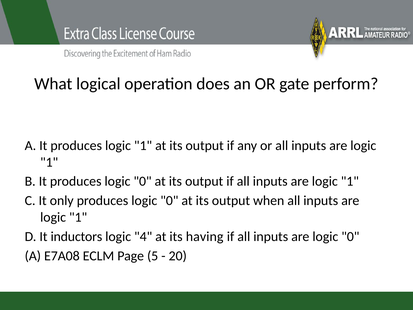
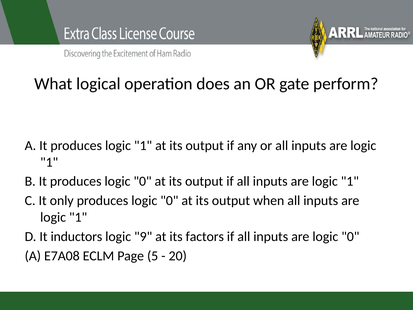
4: 4 -> 9
having: having -> factors
